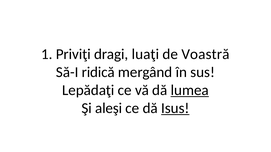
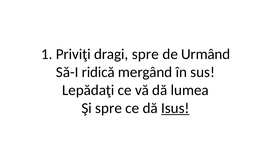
dragi luaţi: luaţi -> spre
Voastră: Voastră -> Urmând
lumea underline: present -> none
Şi aleşi: aleşi -> spre
